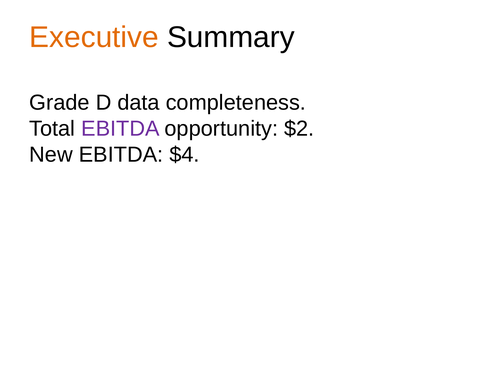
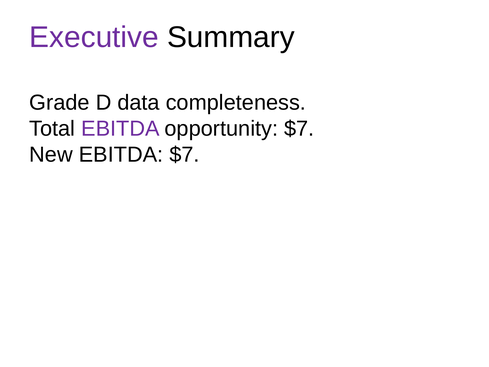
Executive colour: orange -> purple
opportunity $2: $2 -> $7
EBITDA $4: $4 -> $7
